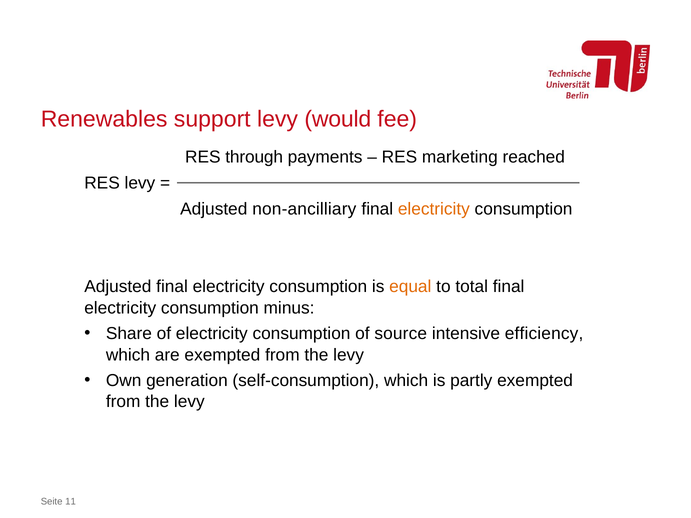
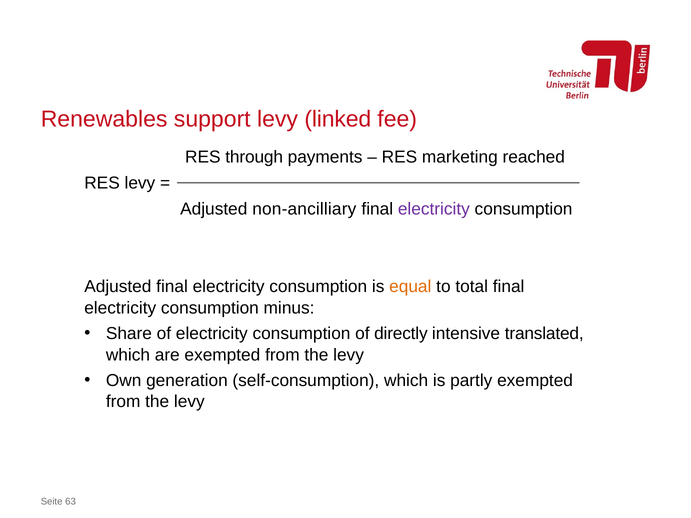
would: would -> linked
electricity at (434, 209) colour: orange -> purple
source: source -> directly
efficiency: efficiency -> translated
11: 11 -> 63
